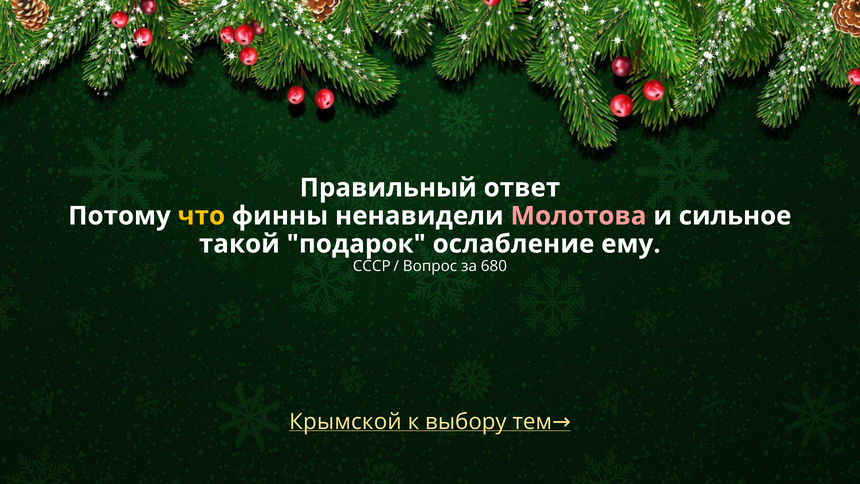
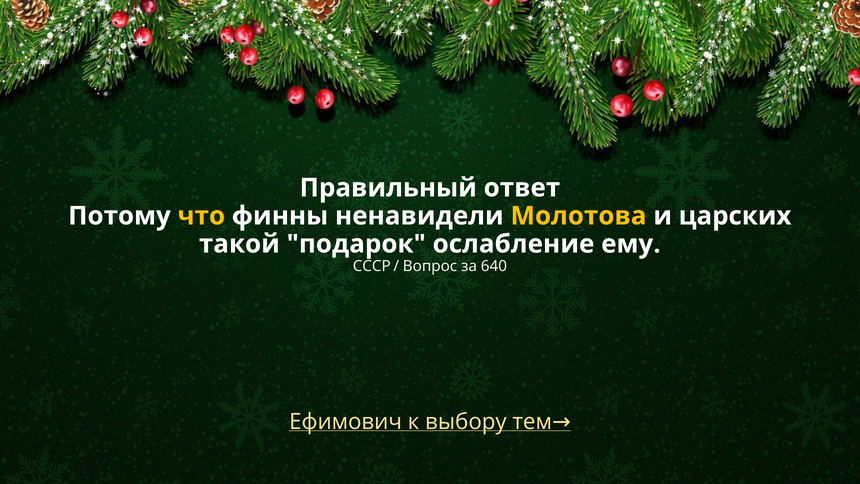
Молотова colour: pink -> yellow
сильное: сильное -> царских
680: 680 -> 640
Крымской: Крымской -> Ефимович
